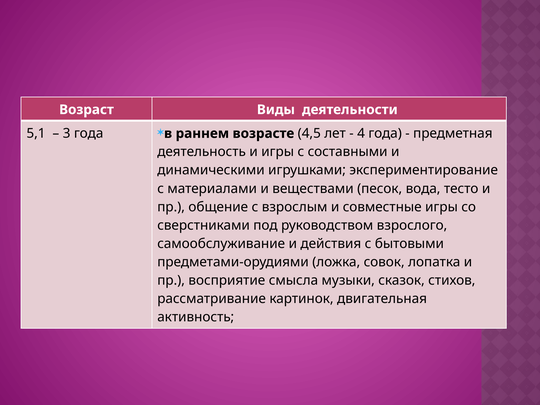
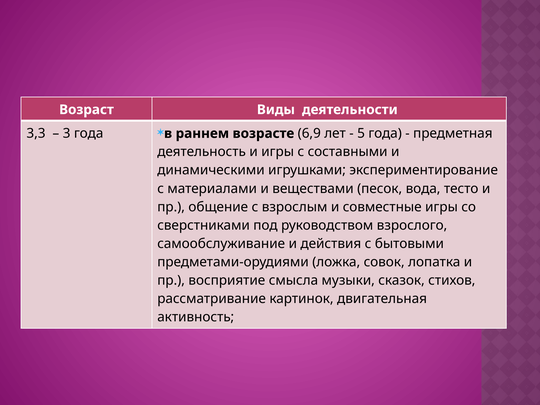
5,1: 5,1 -> 3,3
4,5: 4,5 -> 6,9
4: 4 -> 5
